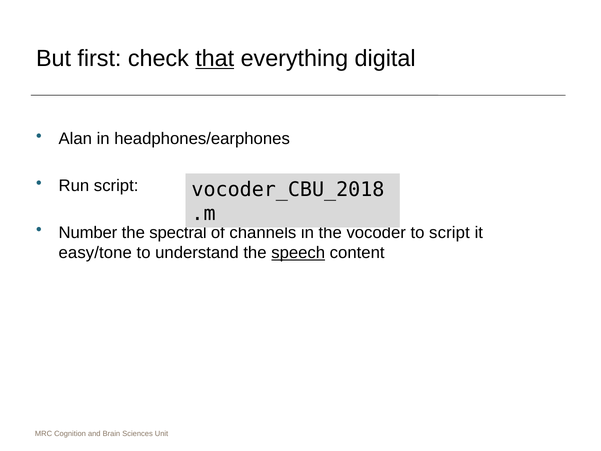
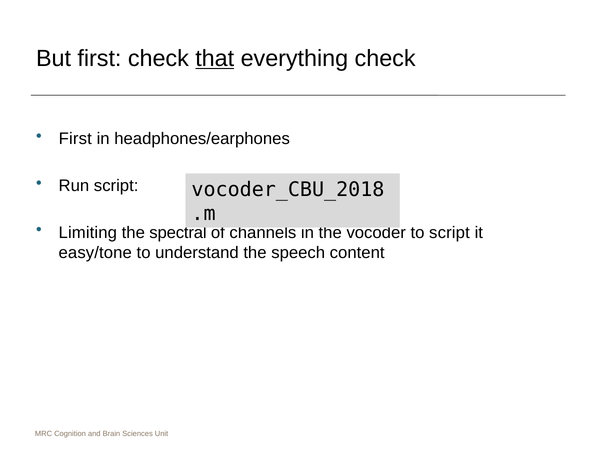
everything digital: digital -> check
Alan at (75, 139): Alan -> First
Number: Number -> Limiting
speech underline: present -> none
